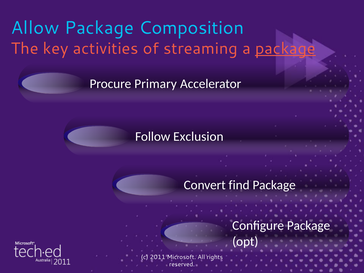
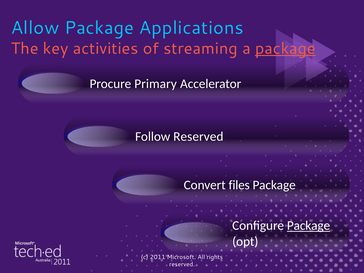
Composition: Composition -> Applications
Follow Exclusion: Exclusion -> Reserved
find: find -> files
Package at (309, 226) underline: none -> present
